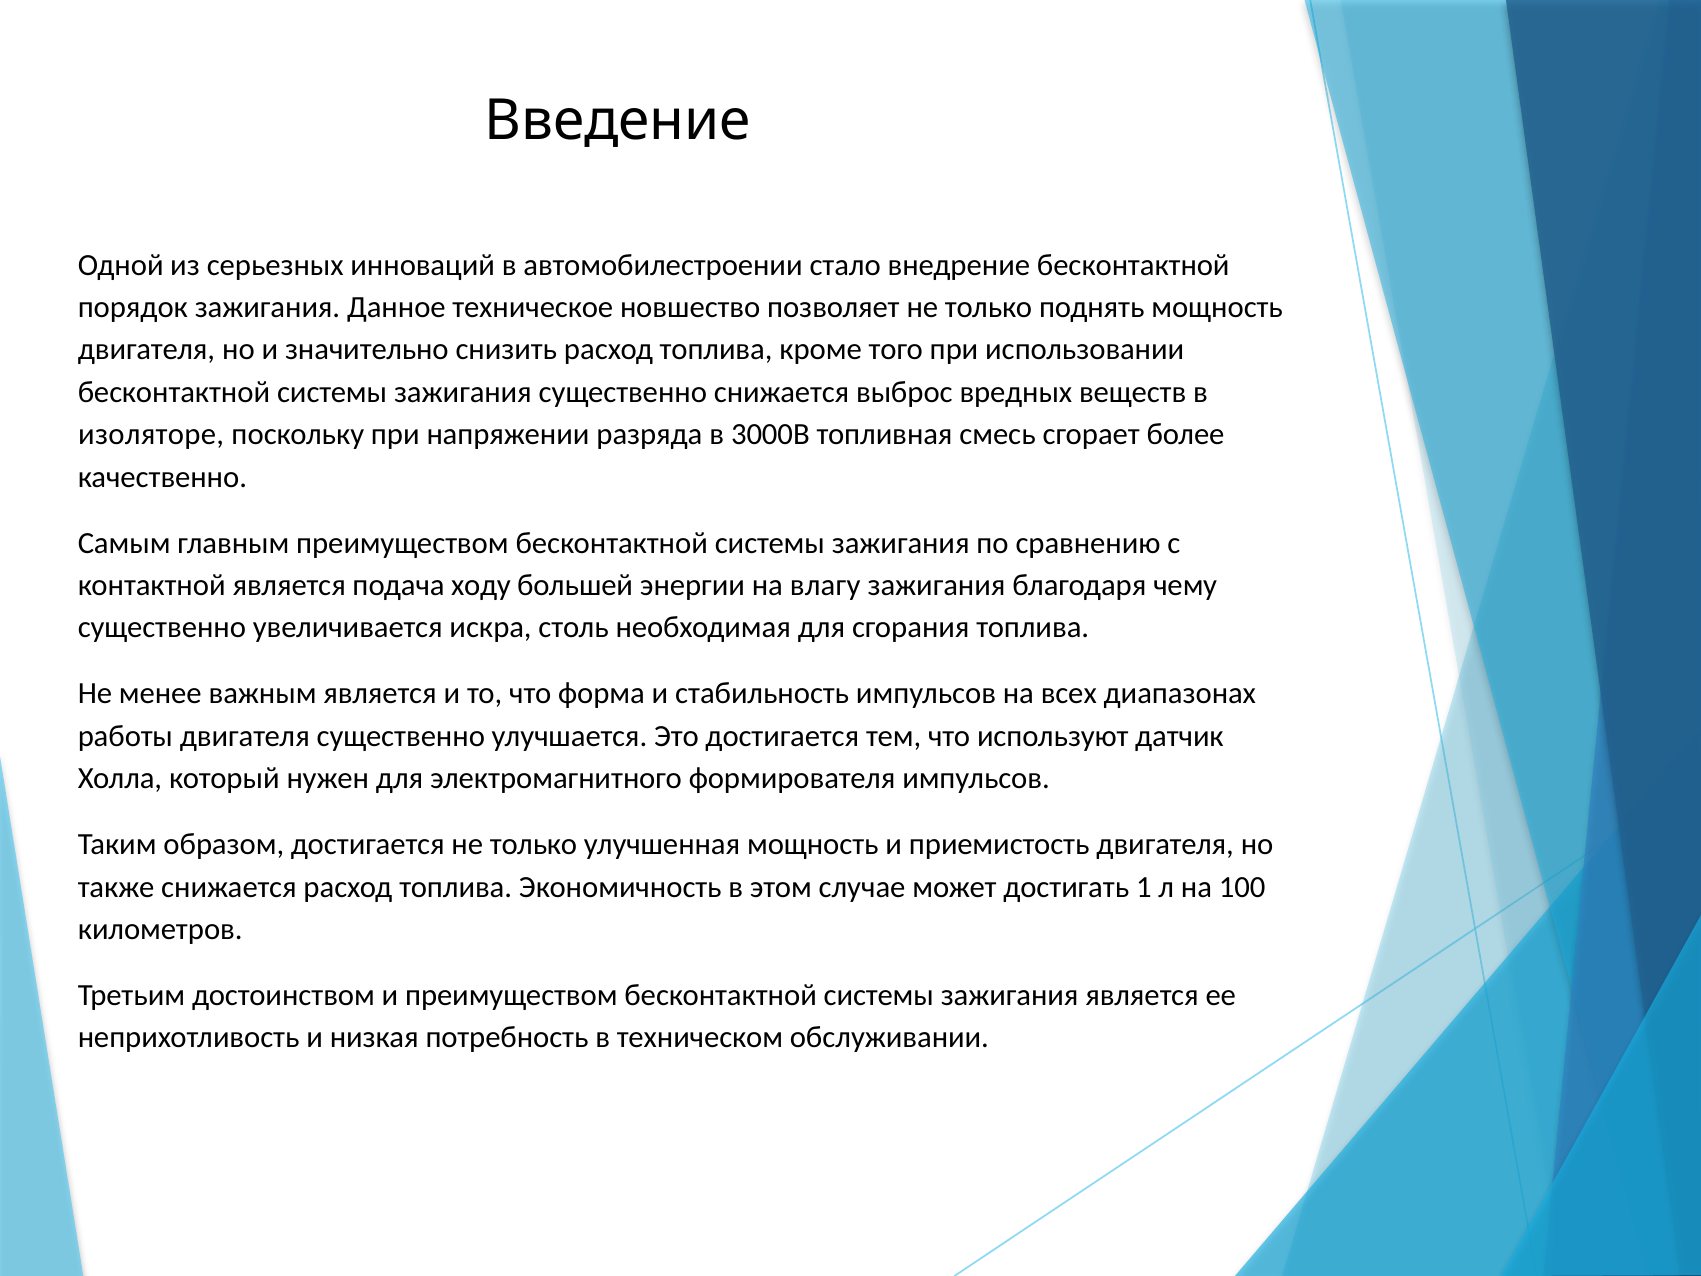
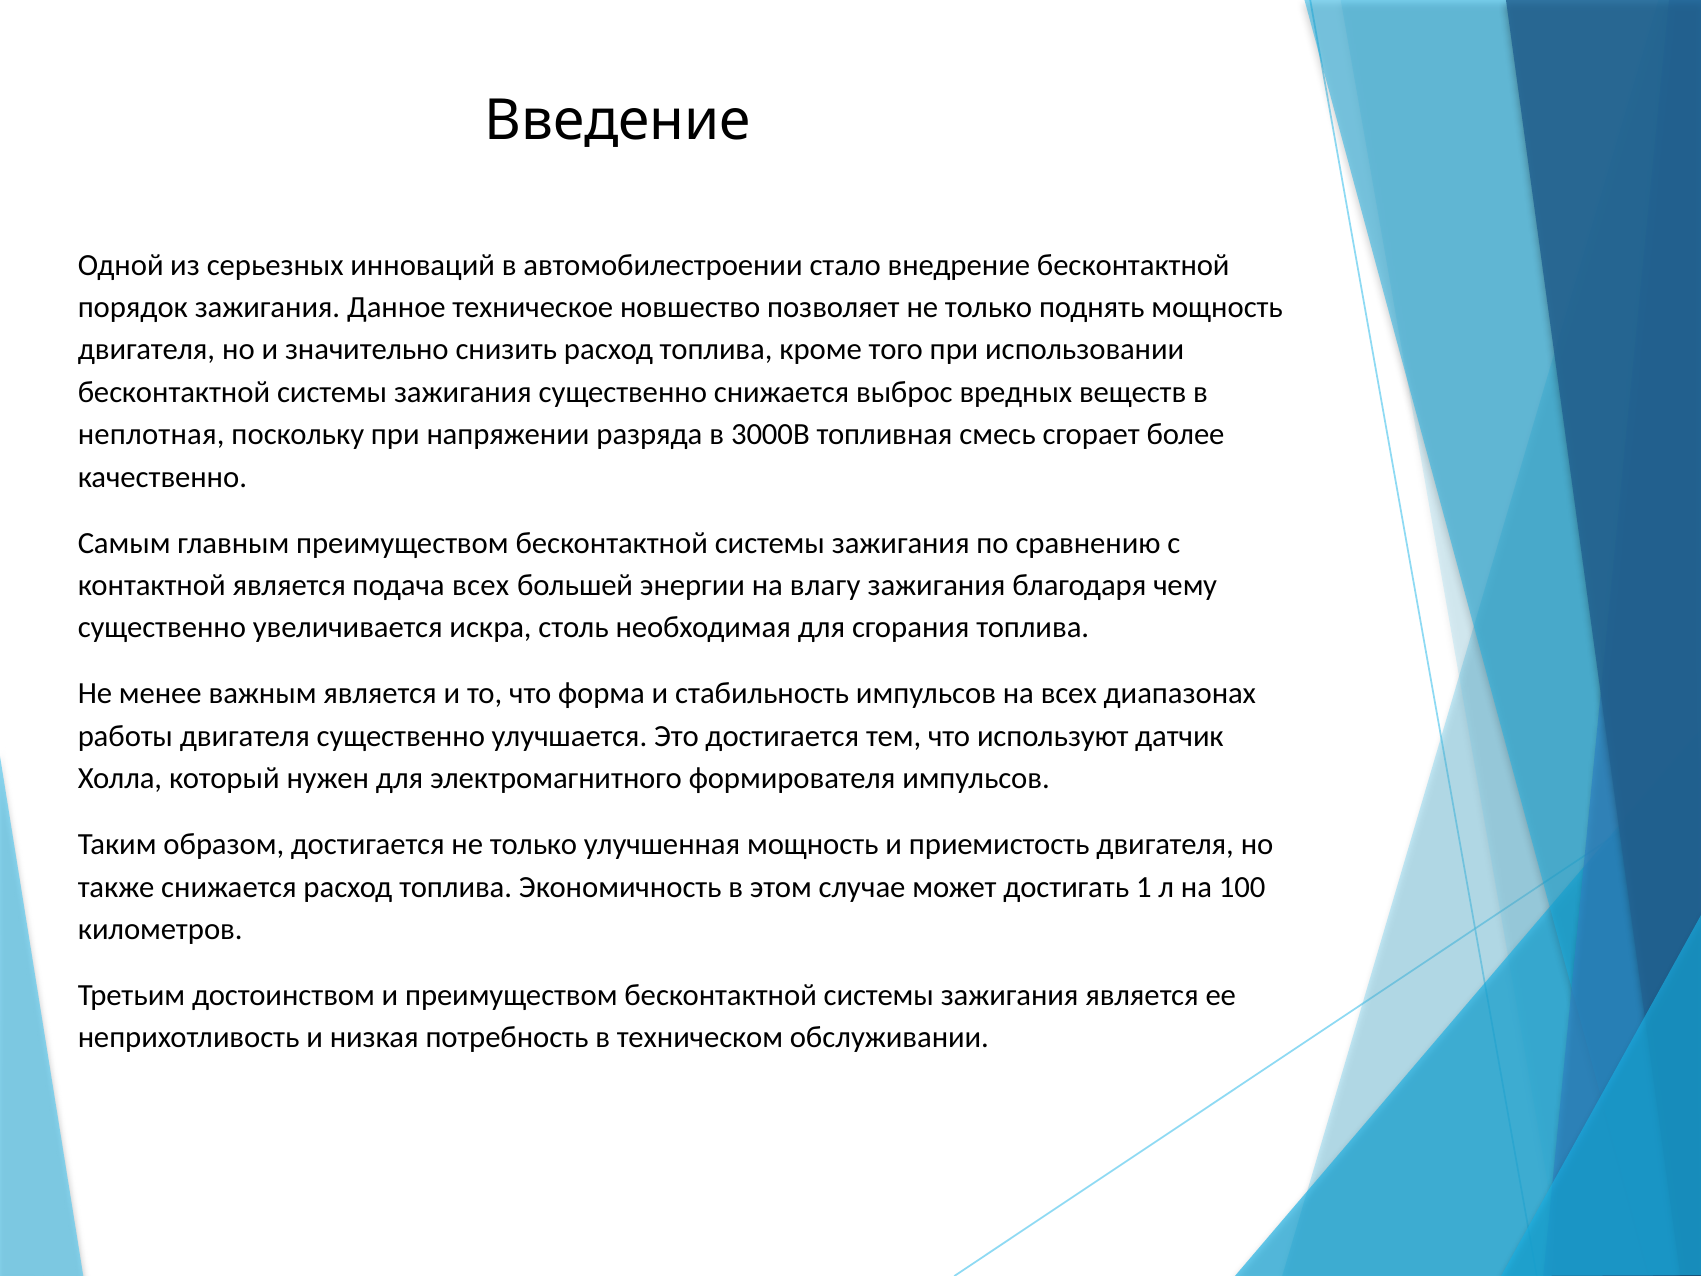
изоляторе: изоляторе -> неплотная
подача ходу: ходу -> всех
